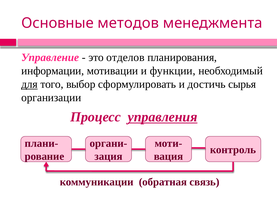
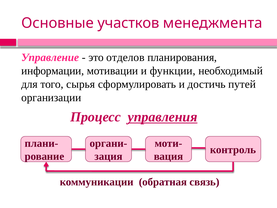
методов: методов -> участков
для underline: present -> none
выбор: выбор -> сырья
сырья: сырья -> путей
